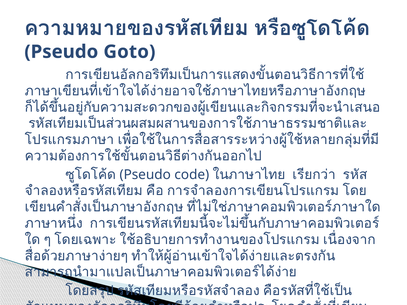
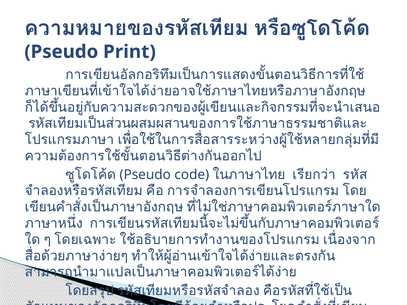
Goto: Goto -> Print
